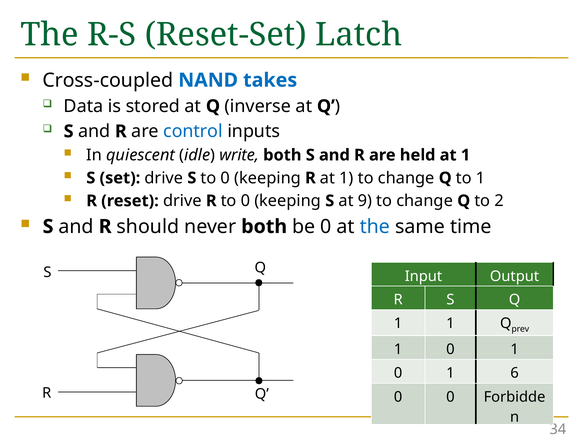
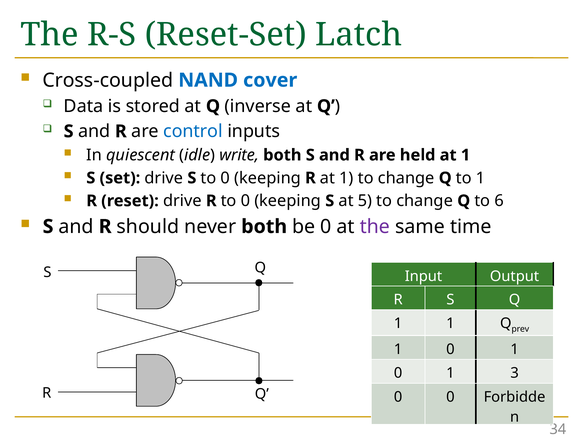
takes: takes -> cover
9: 9 -> 5
2: 2 -> 6
the at (375, 227) colour: blue -> purple
6: 6 -> 3
